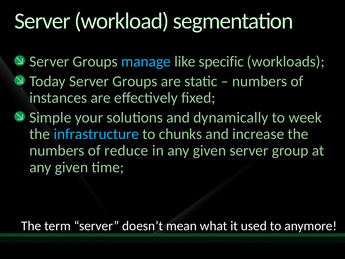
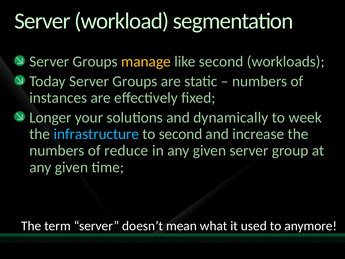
manage colour: light blue -> yellow
like specific: specific -> second
Simple: Simple -> Longer
to chunks: chunks -> second
